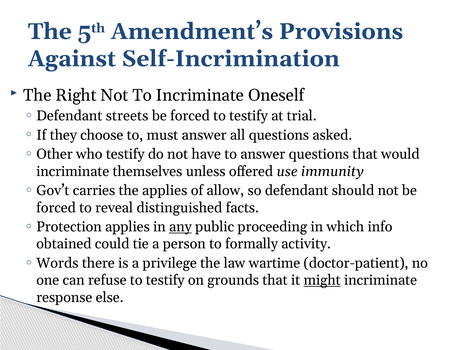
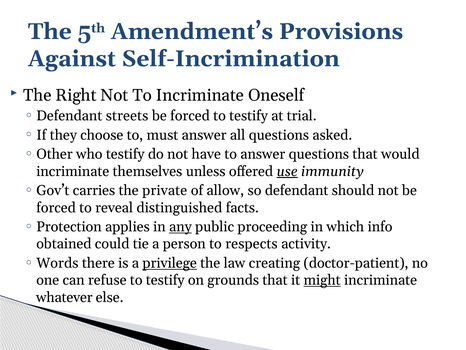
use underline: none -> present
the applies: applies -> private
formally: formally -> respects
privilege underline: none -> present
wartime: wartime -> creating
response: response -> whatever
